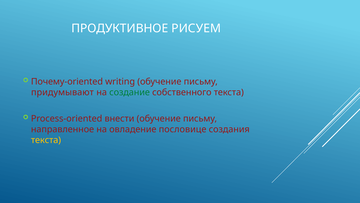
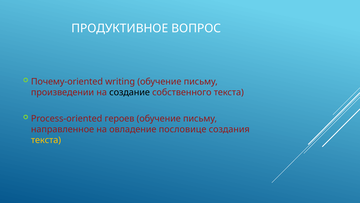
РИСУЕМ: РИСУЕМ -> ВОПРОС
придумывают: придумывают -> произведении
создание colour: green -> black
внести: внести -> героев
